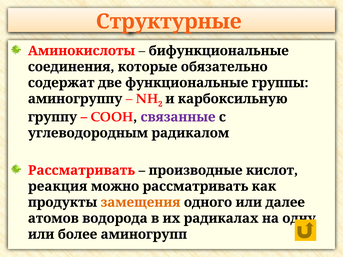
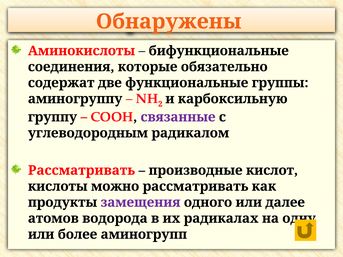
Структурные: Структурные -> Обнаружены
реакция: реакция -> кислоты
замещения colour: orange -> purple
